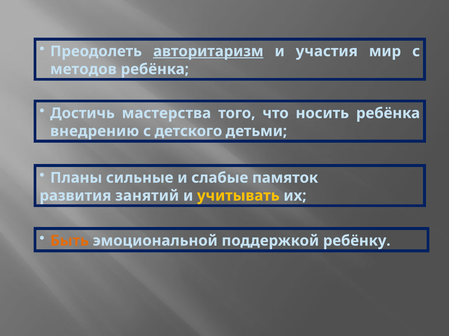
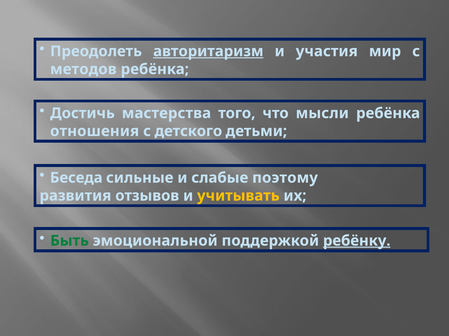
носить: носить -> мысли
внедрению: внедрению -> отношения
Планы: Планы -> Беседа
памяток: памяток -> поэтому
занятий: занятий -> отзывов
Быть colour: orange -> green
ребёнку underline: none -> present
